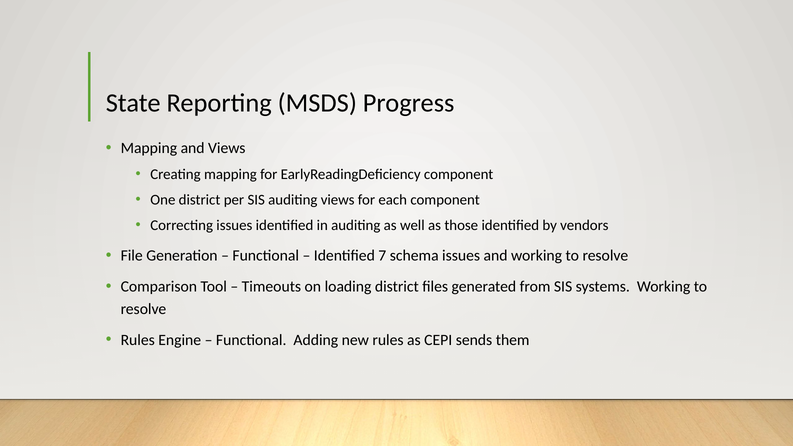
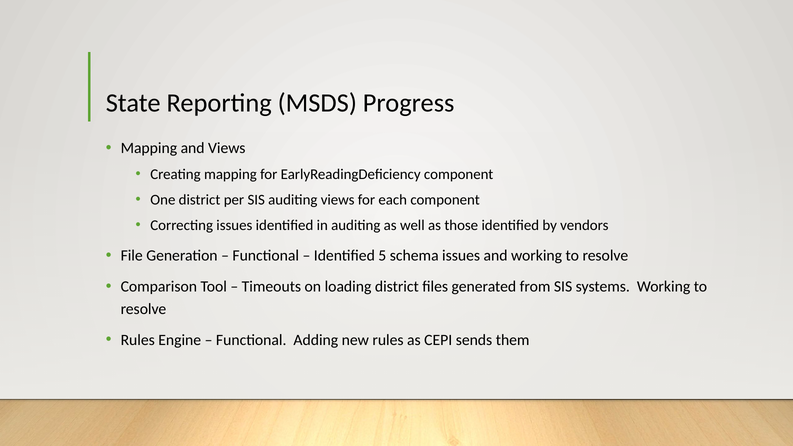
7: 7 -> 5
